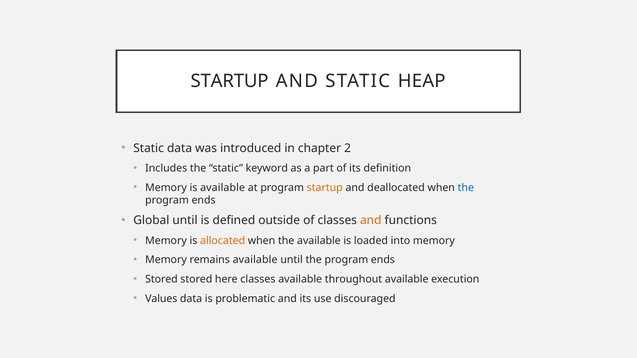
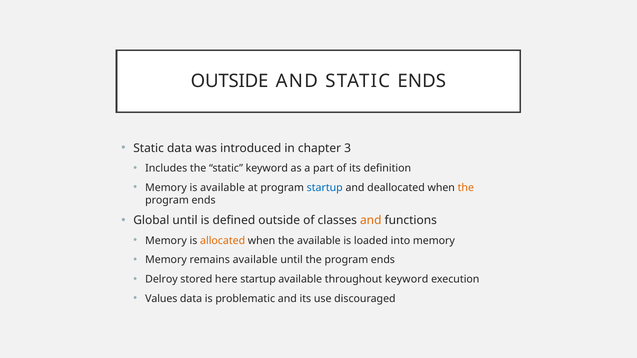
STARTUP at (230, 81): STARTUP -> OUTSIDE
STATIC HEAP: HEAP -> ENDS
2: 2 -> 3
startup at (325, 188) colour: orange -> blue
the at (466, 188) colour: blue -> orange
Stored at (161, 279): Stored -> Delroy
here classes: classes -> startup
throughout available: available -> keyword
